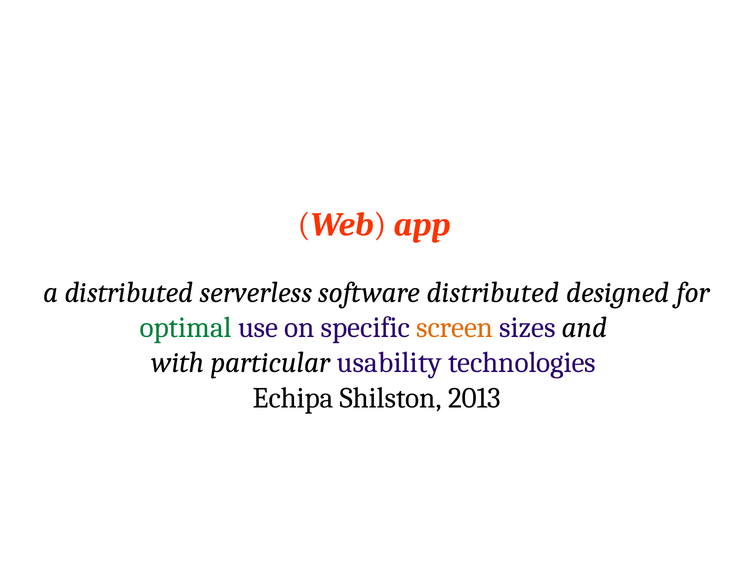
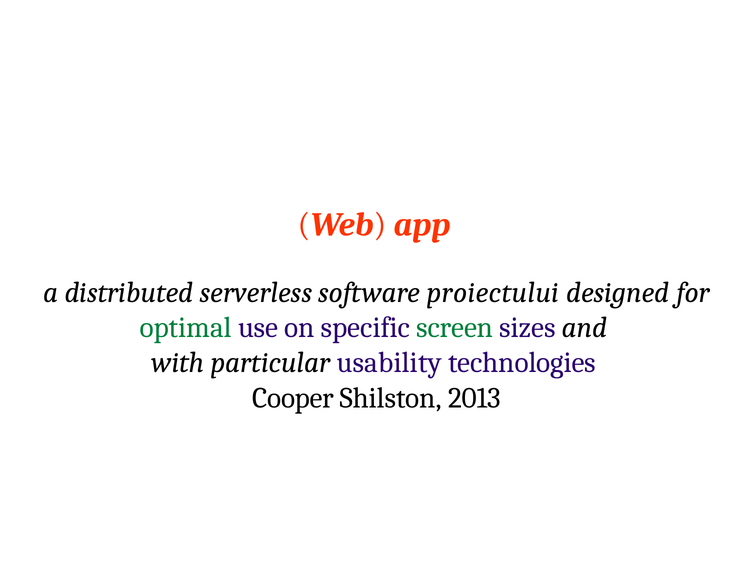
software distributed: distributed -> proiectului
screen colour: orange -> green
Echipa: Echipa -> Cooper
